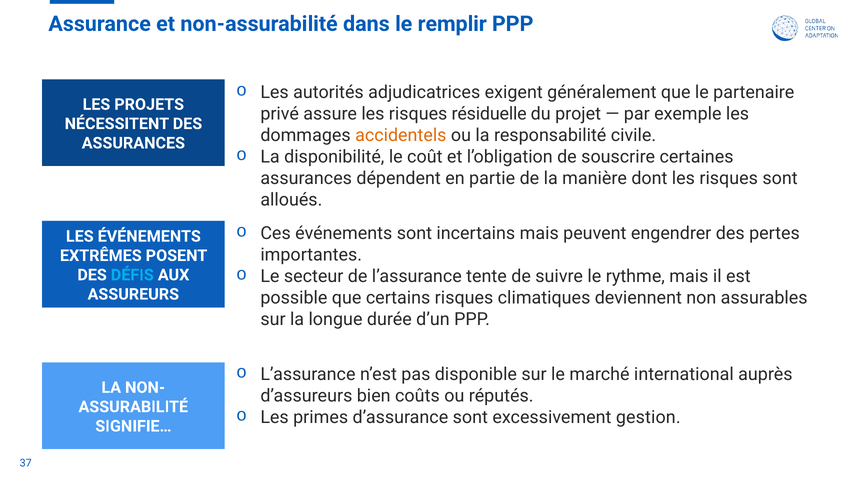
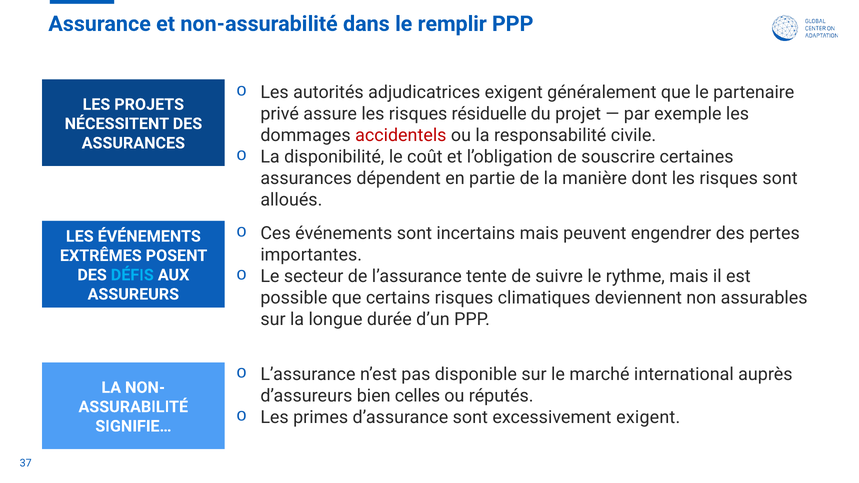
accidentels colour: orange -> red
coûts: coûts -> celles
excessivement gestion: gestion -> exigent
